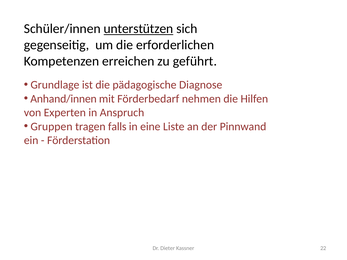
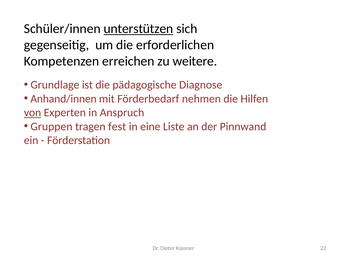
geführt: geführt -> weitere
von underline: none -> present
falls: falls -> fest
